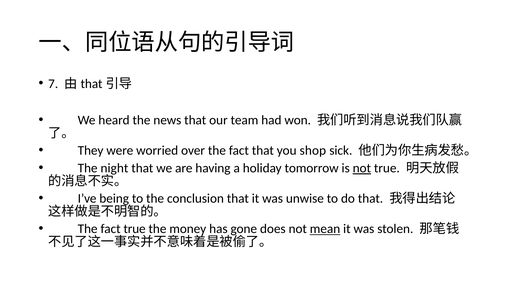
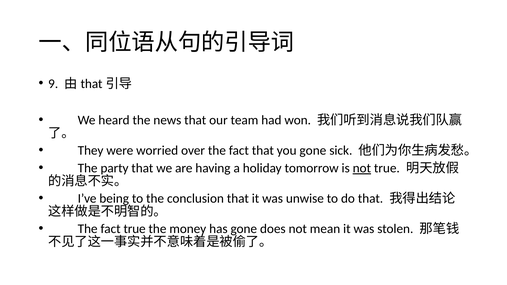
7: 7 -> 9
you shop: shop -> gone
night: night -> party
mean underline: present -> none
